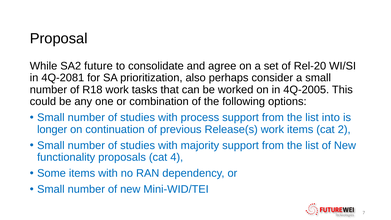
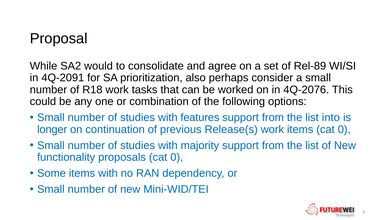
future: future -> would
Rel-20: Rel-20 -> Rel-89
4Q-2081: 4Q-2081 -> 4Q-2091
4Q-2005: 4Q-2005 -> 4Q-2076
process: process -> features
items cat 2: 2 -> 0
proposals cat 4: 4 -> 0
